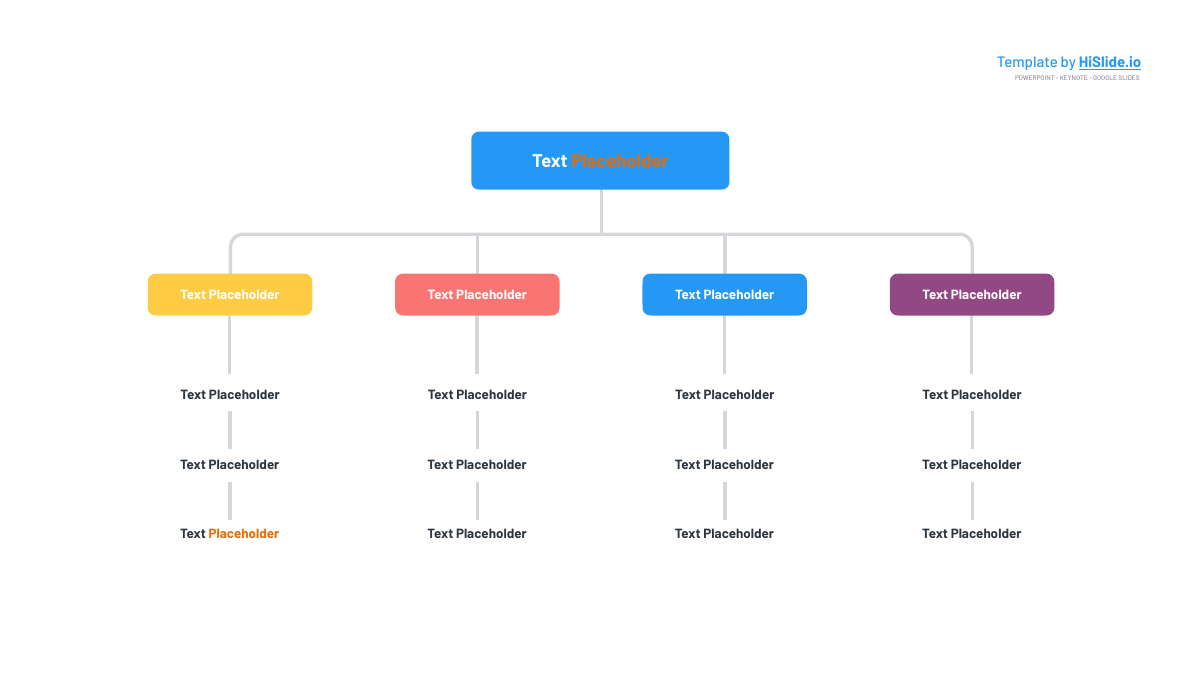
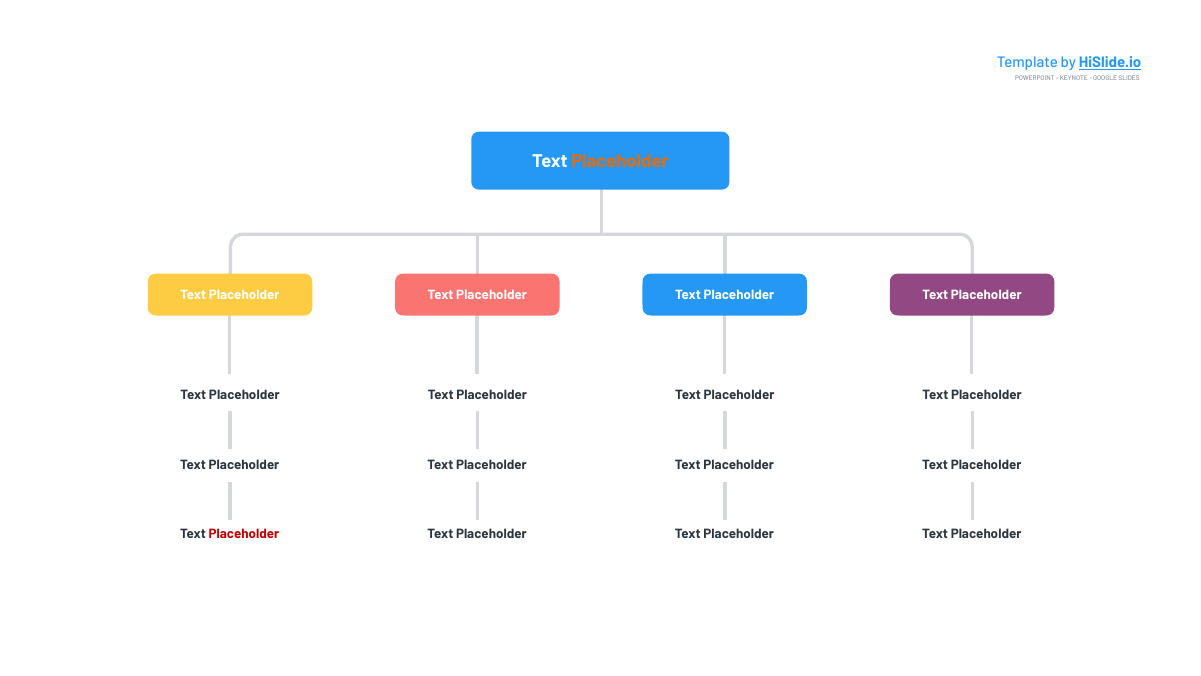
Placeholder at (244, 534) colour: orange -> red
